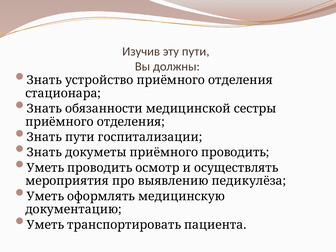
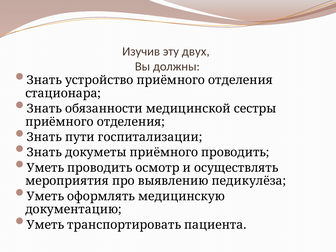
эту пути: пути -> двух
